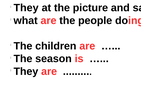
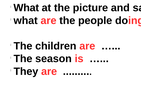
They at (26, 8): They -> What
